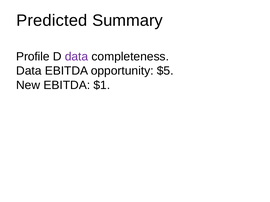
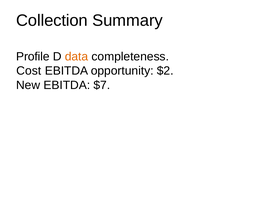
Predicted: Predicted -> Collection
data at (77, 57) colour: purple -> orange
Data at (29, 71): Data -> Cost
$5: $5 -> $2
$1: $1 -> $7
